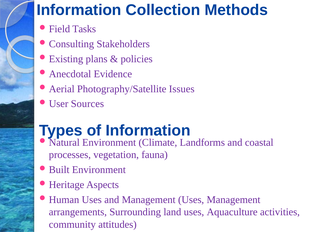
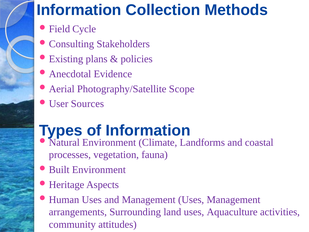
Tasks: Tasks -> Cycle
Issues: Issues -> Scope
